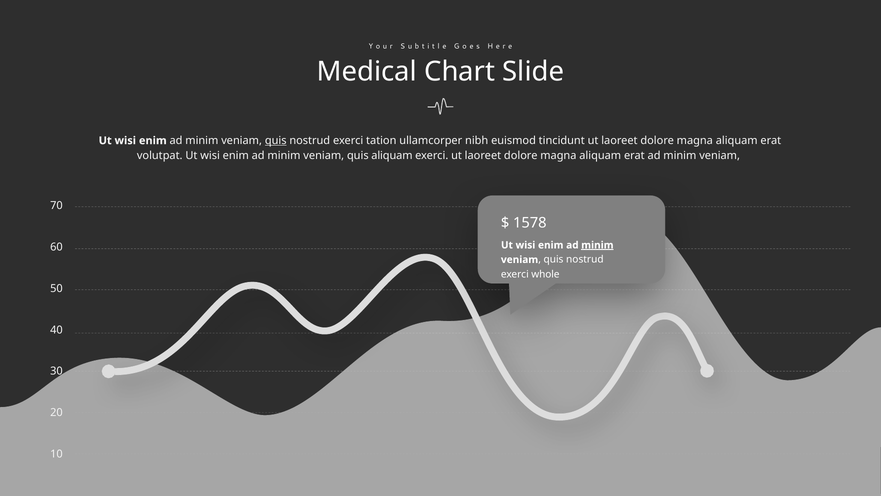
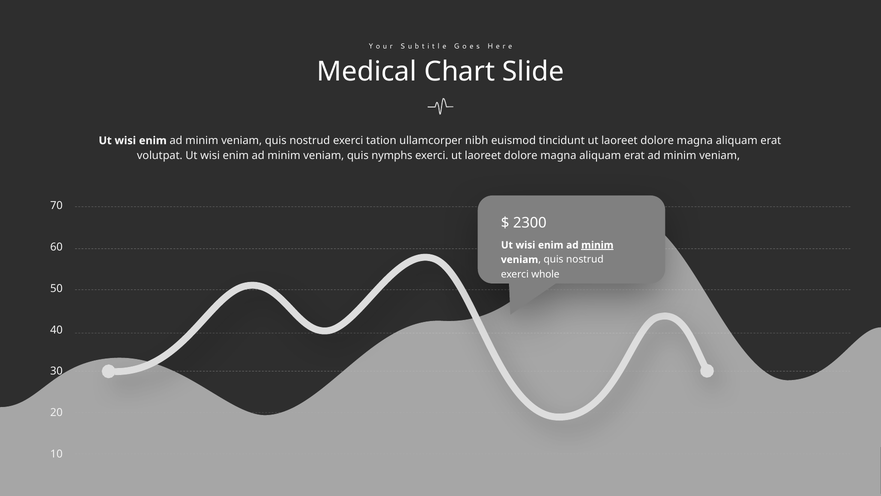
quis at (276, 140) underline: present -> none
quis aliquam: aliquam -> nymphs
1578: 1578 -> 2300
